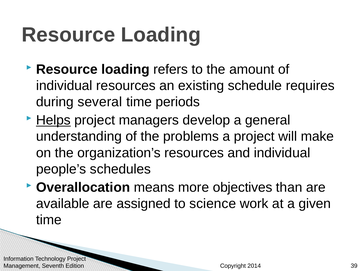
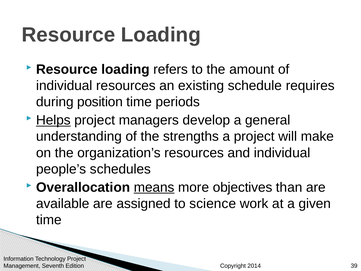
several: several -> position
problems: problems -> strengths
means underline: none -> present
